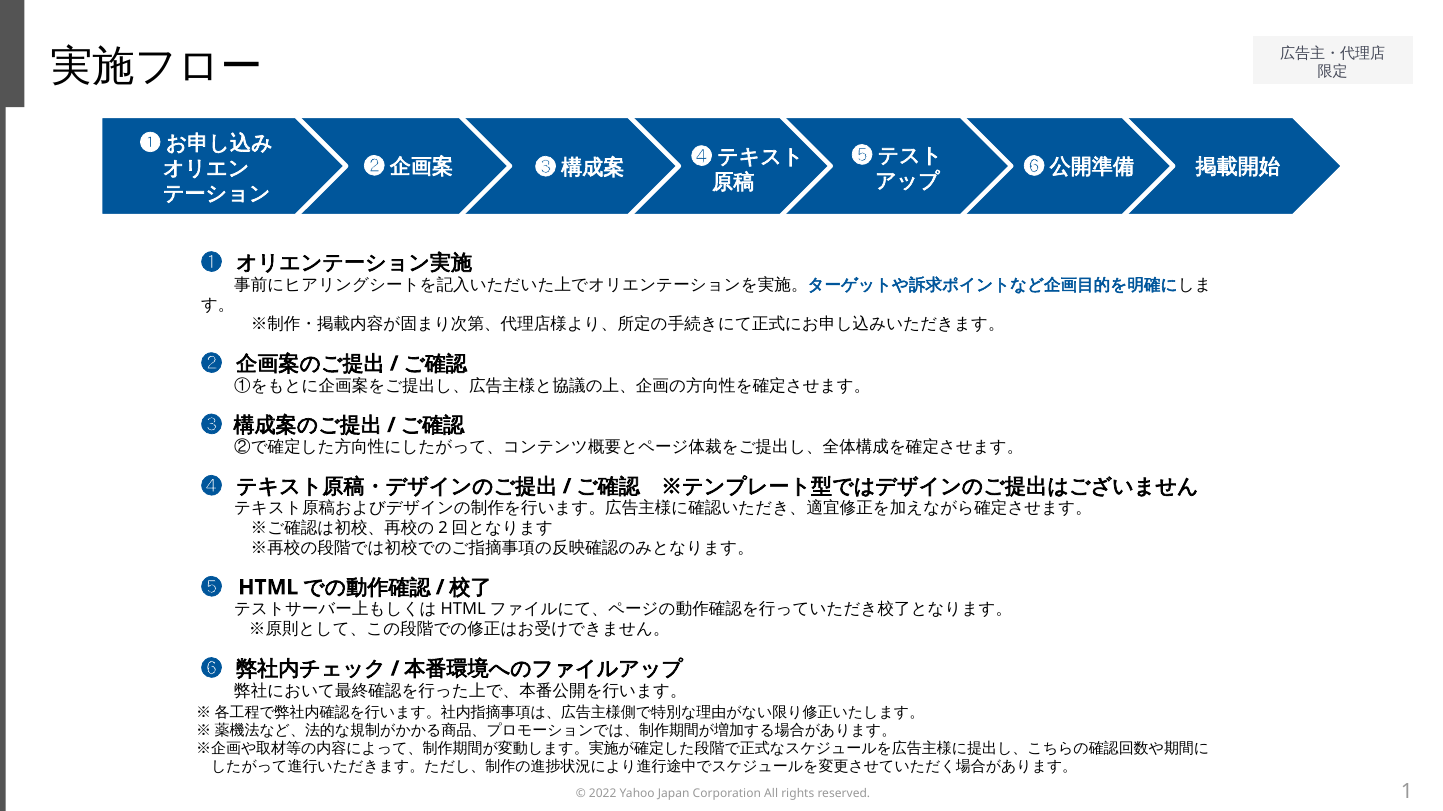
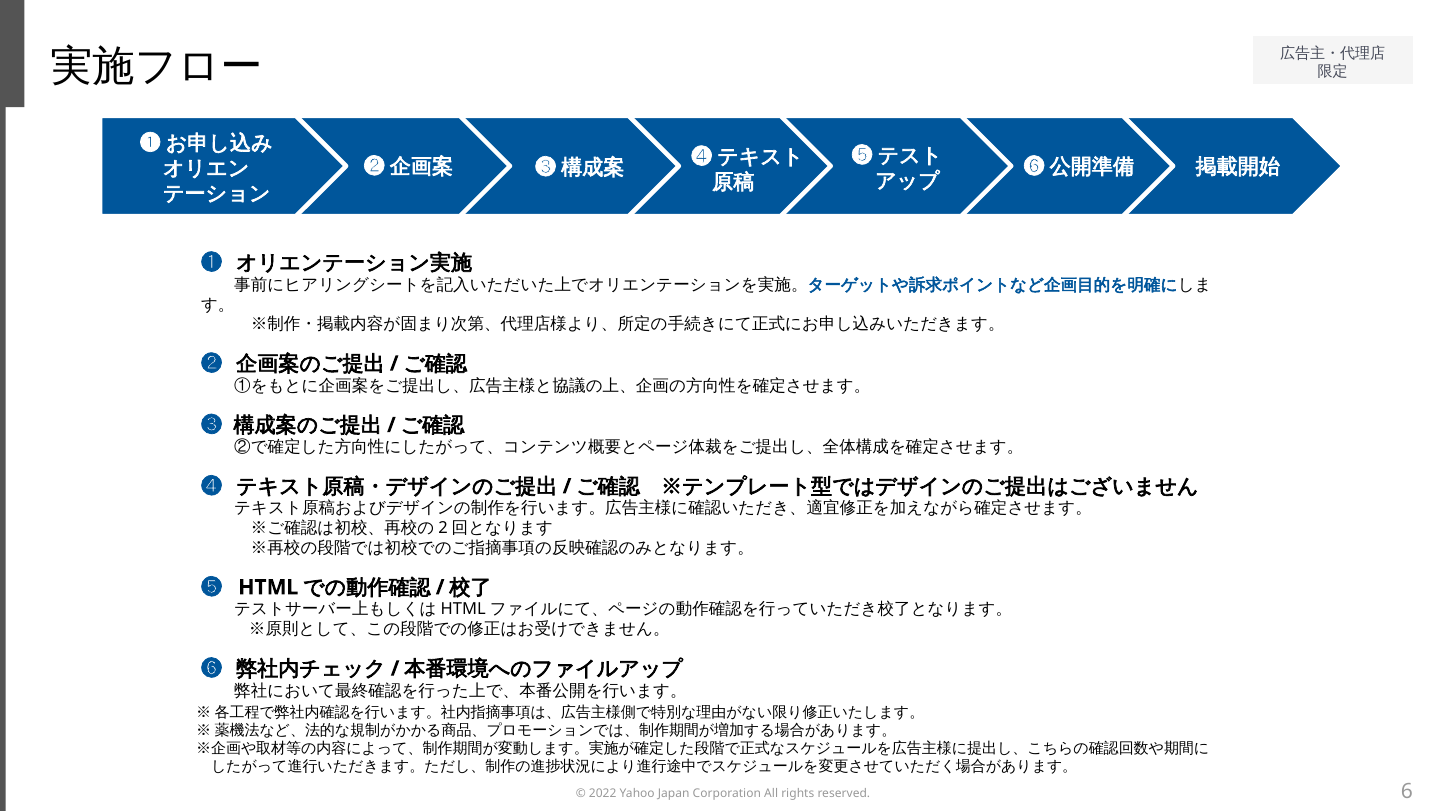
1: 1 -> 6
